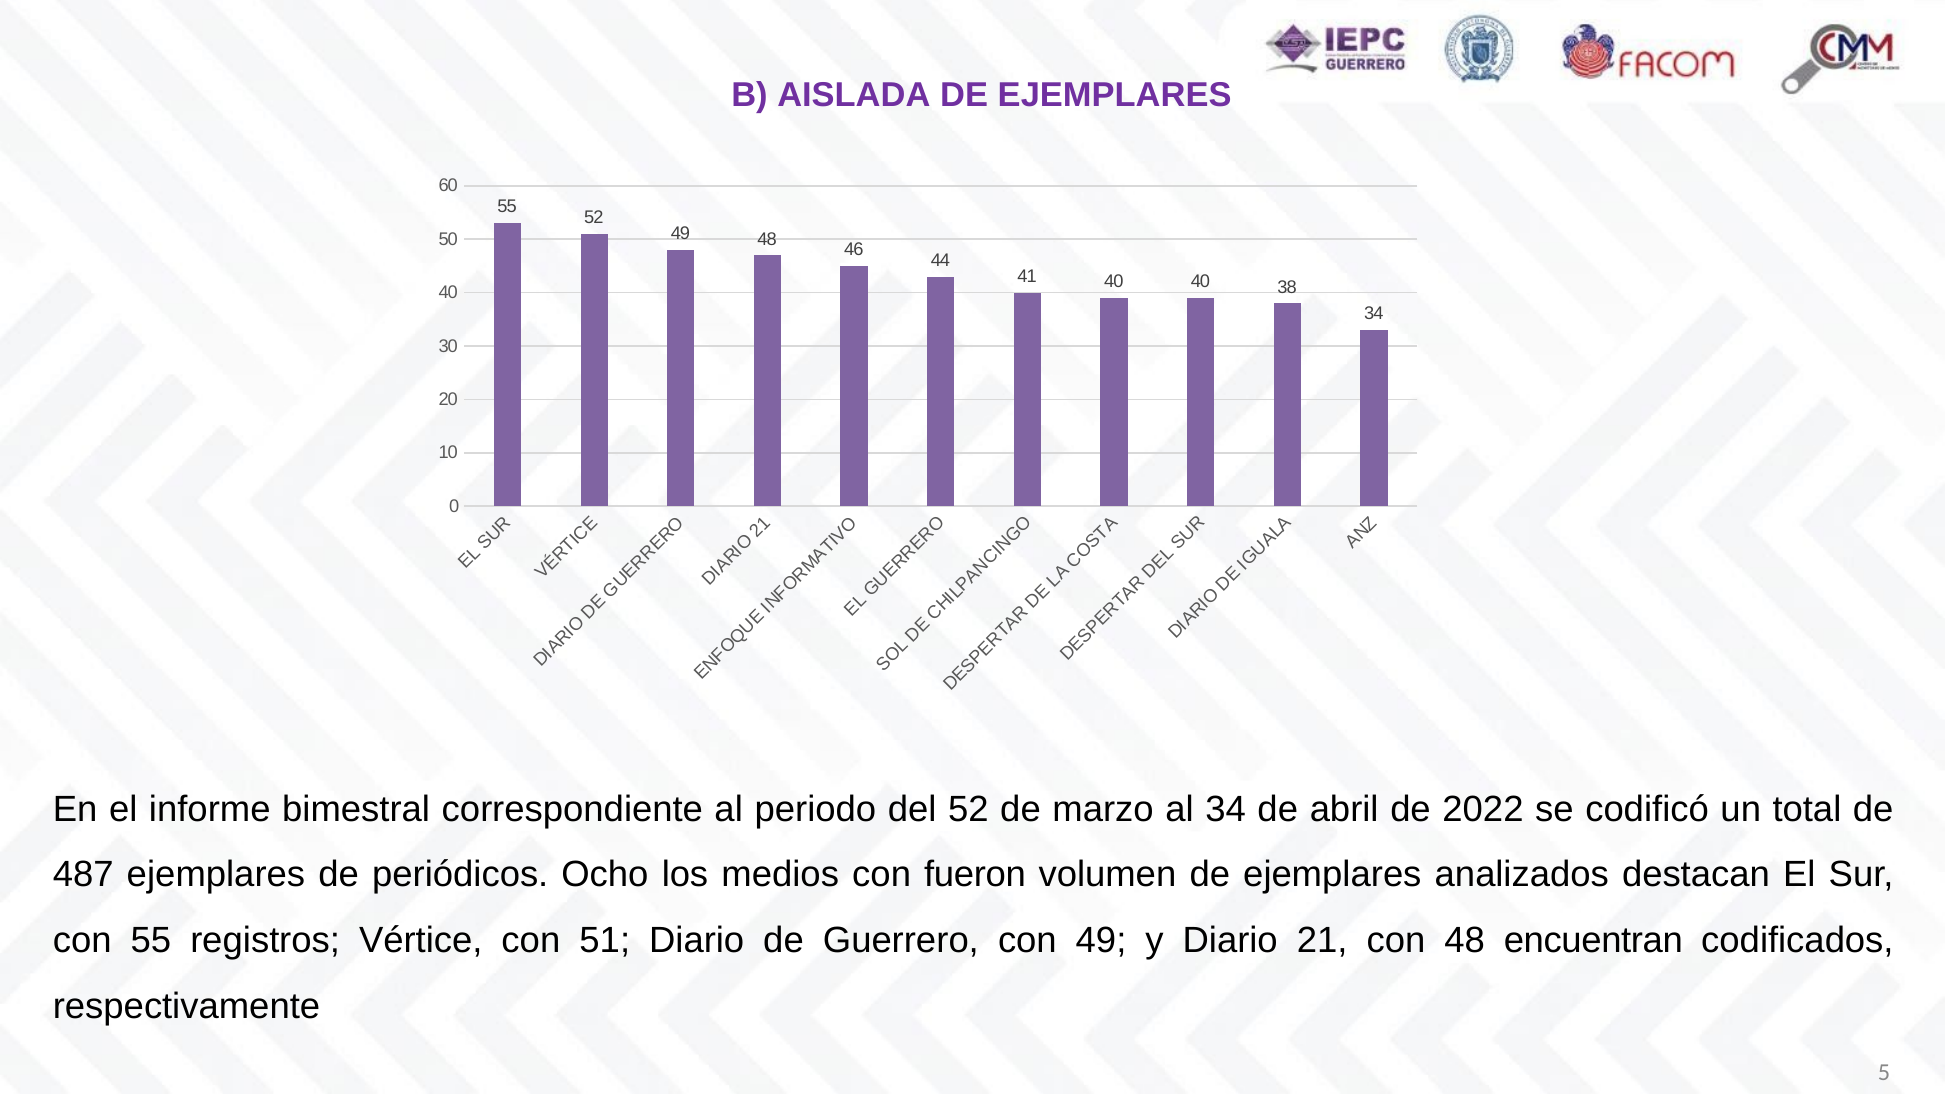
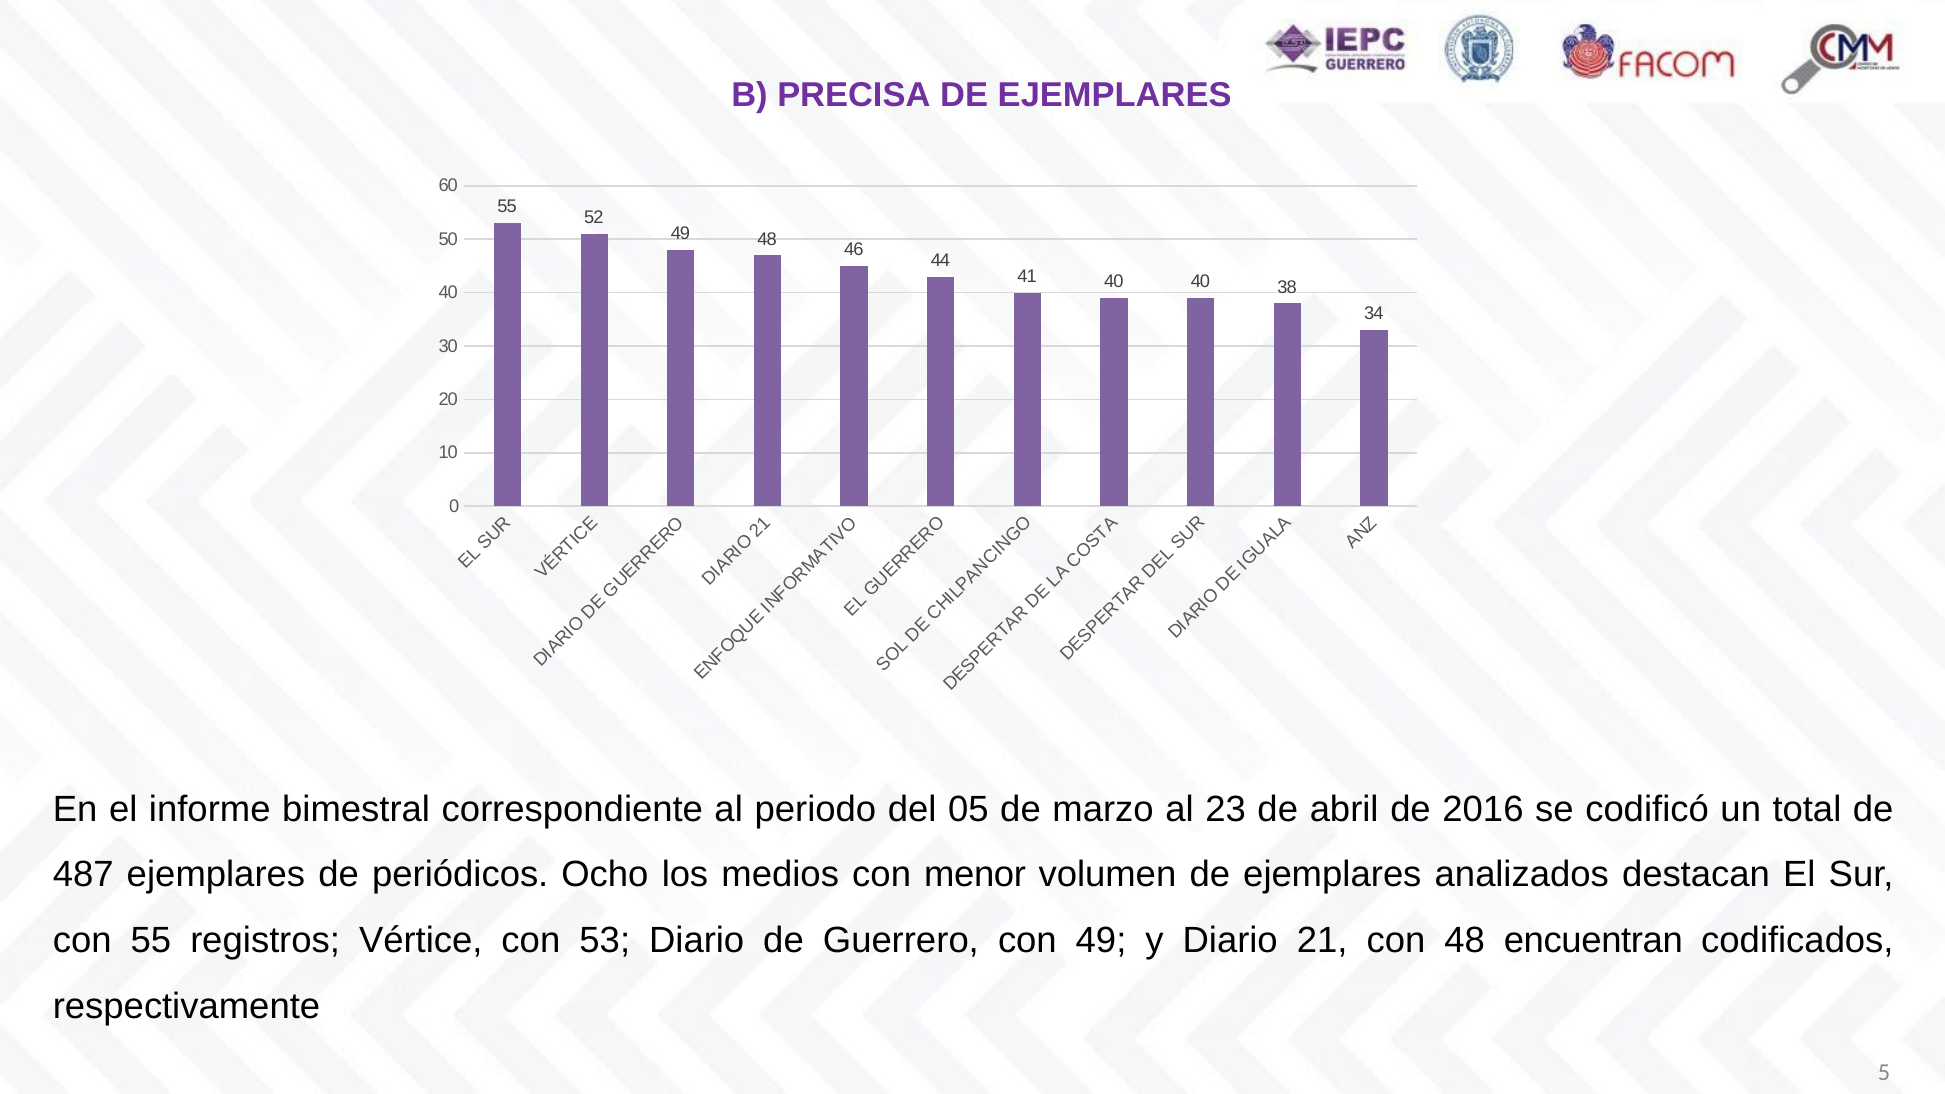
AISLADA: AISLADA -> PRECISA
del 52: 52 -> 05
al 34: 34 -> 23
2022: 2022 -> 2016
fueron: fueron -> menor
51: 51 -> 53
